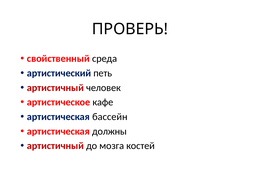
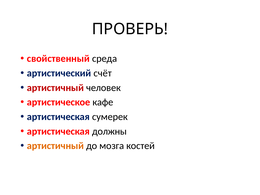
петь: петь -> счёт
бассейн: бассейн -> сумерек
артистичный at (55, 146) colour: red -> orange
